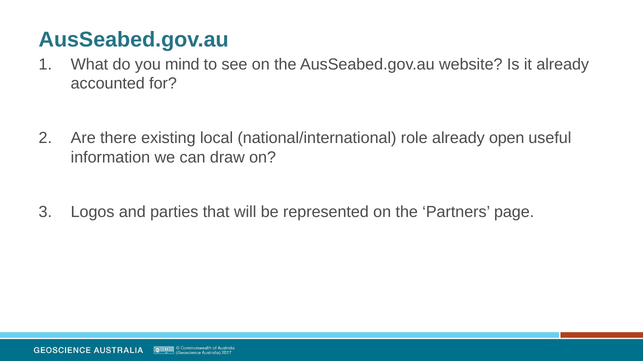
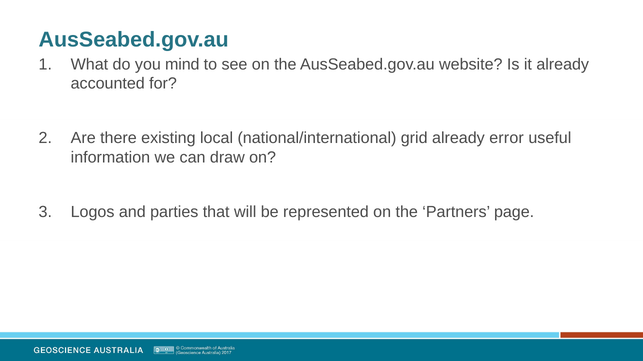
role: role -> grid
open: open -> error
